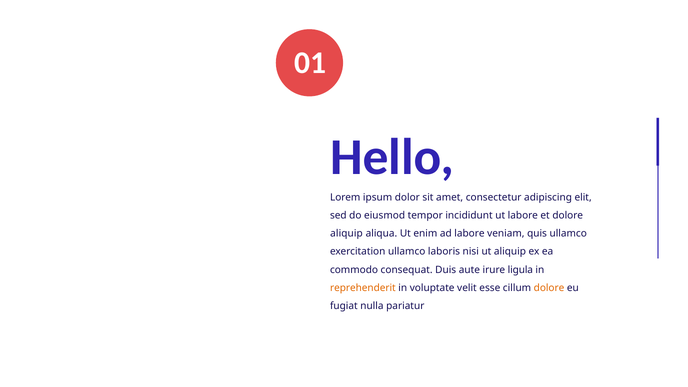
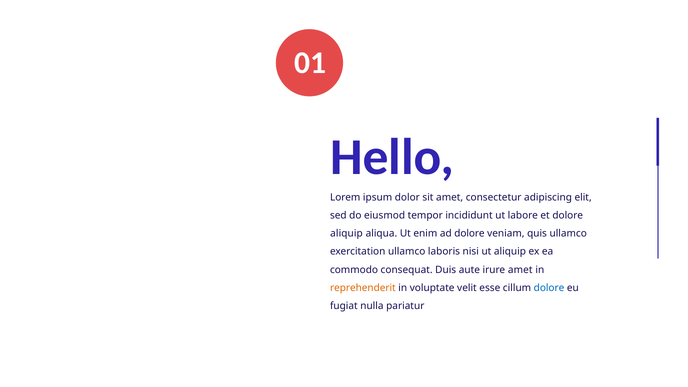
ad labore: labore -> dolore
irure ligula: ligula -> amet
dolore at (549, 288) colour: orange -> blue
